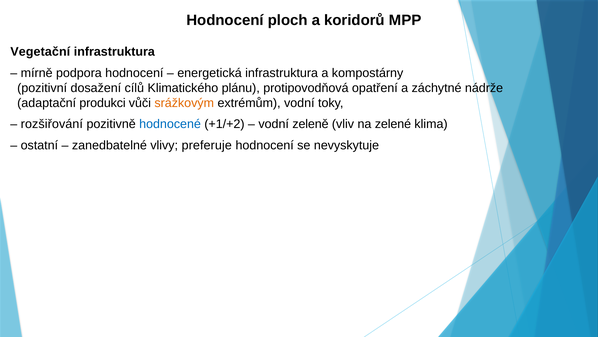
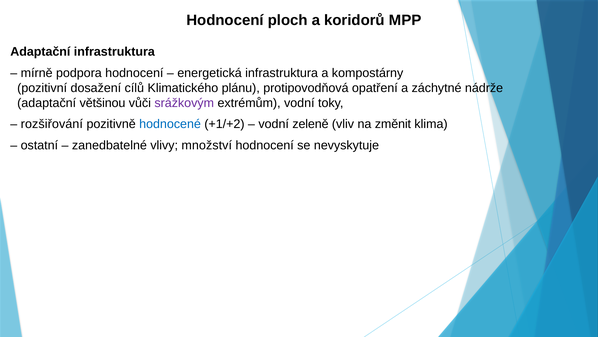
Vegetační at (40, 52): Vegetační -> Adaptační
produkci: produkci -> většinou
srážkovým colour: orange -> purple
zelené: zelené -> změnit
preferuje: preferuje -> množství
